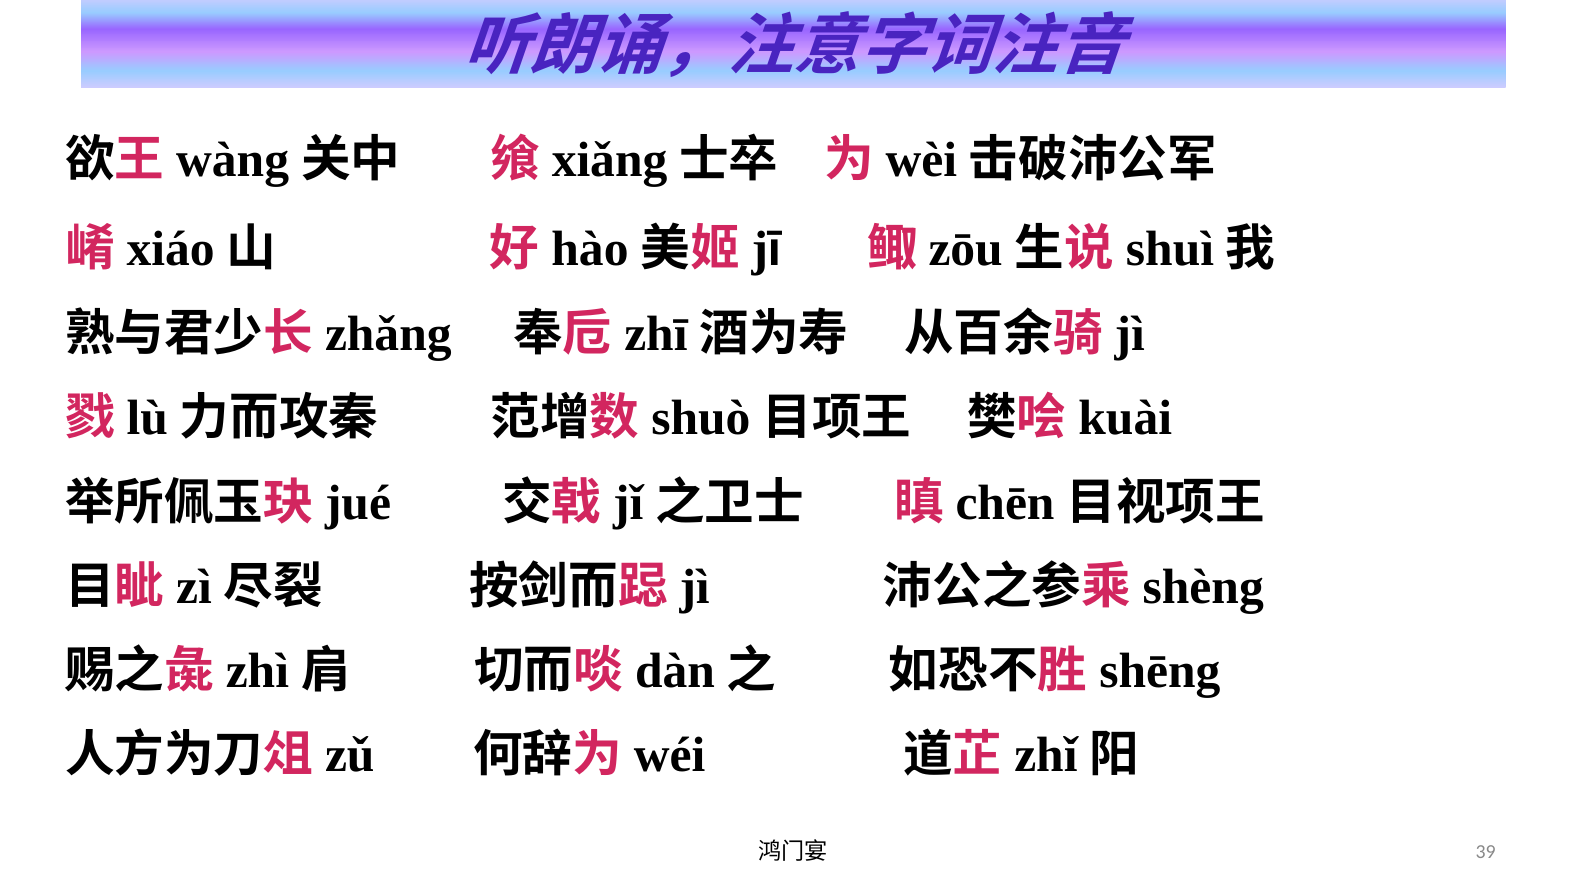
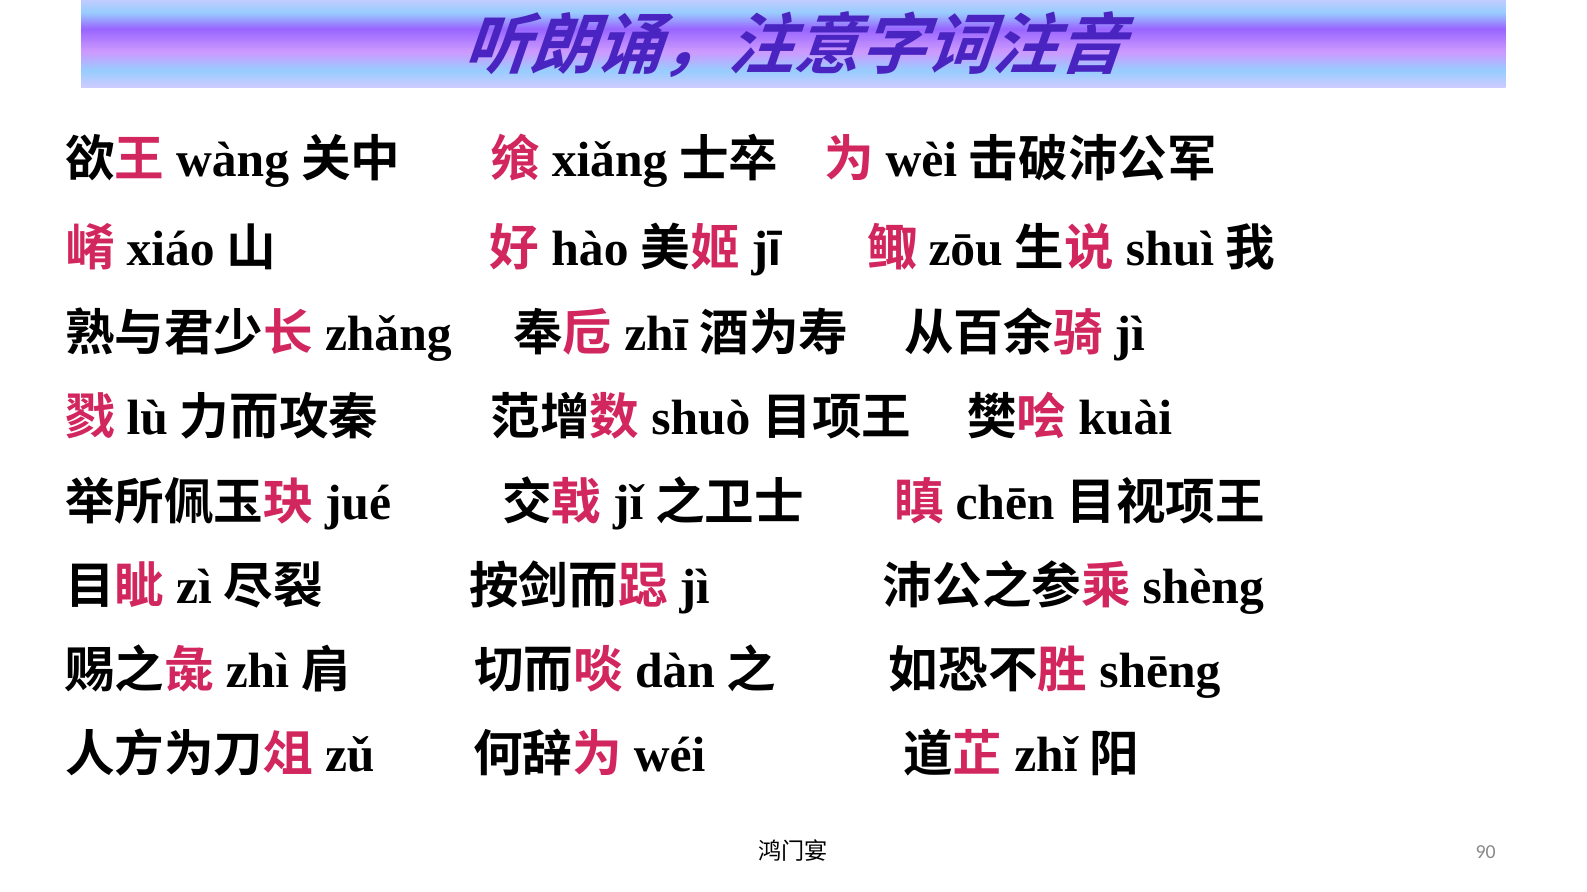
39: 39 -> 90
